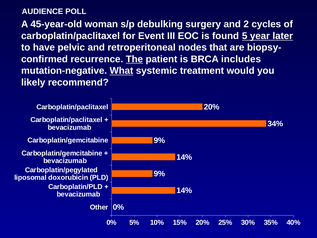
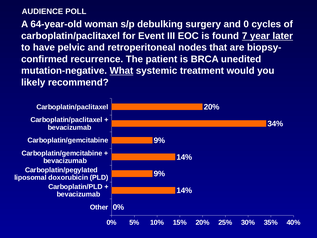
45-year-old: 45-year-old -> 64-year-old
2: 2 -> 0
5: 5 -> 7
The underline: present -> none
includes: includes -> unedited
